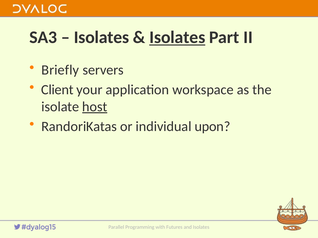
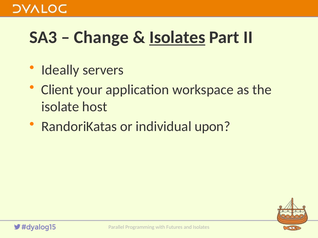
Isolates at (102, 37): Isolates -> Change
Briefly: Briefly -> Ideally
host underline: present -> none
